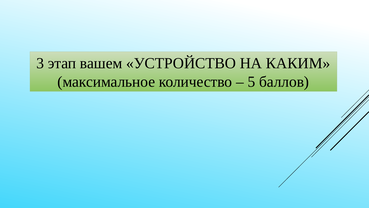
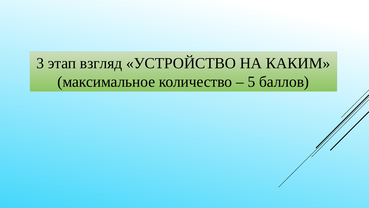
вашем: вашем -> взгляд
